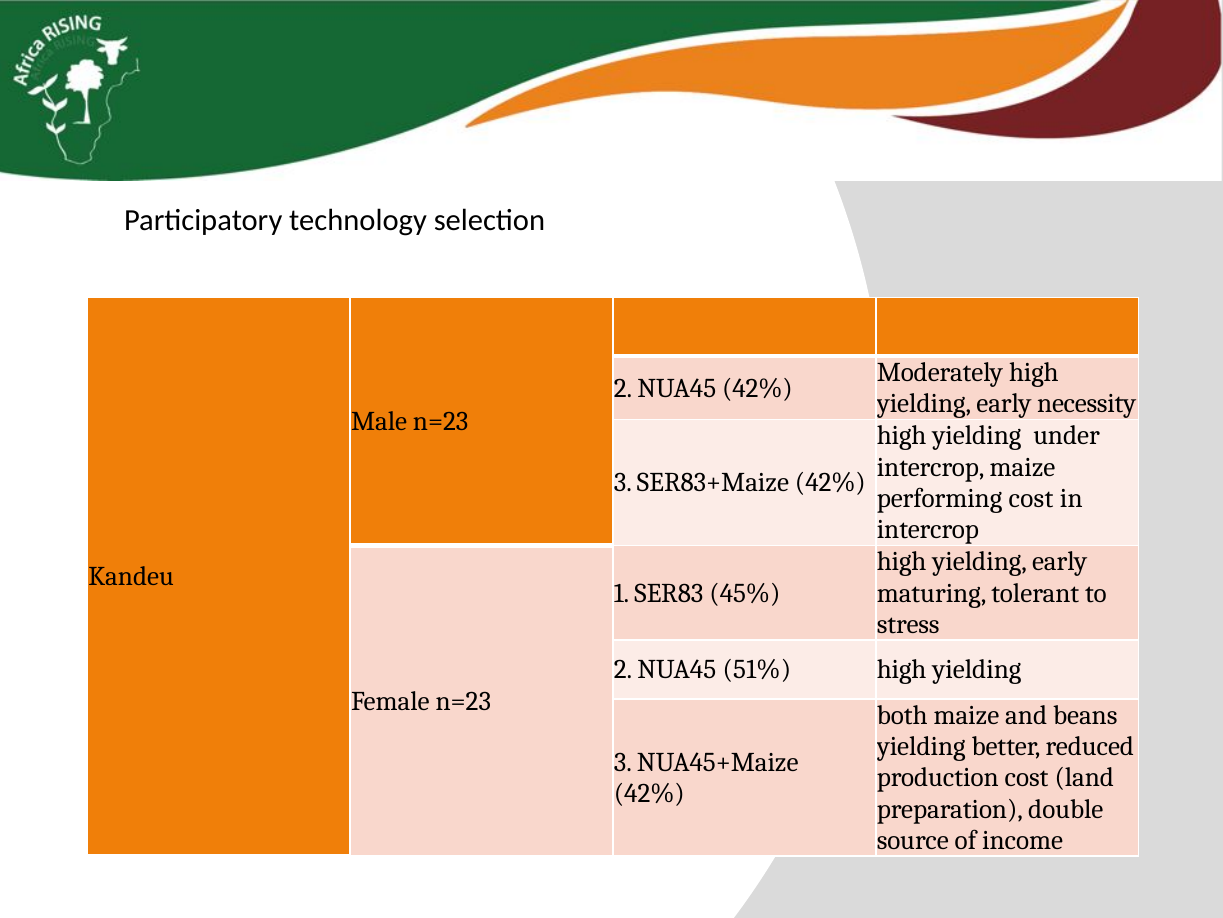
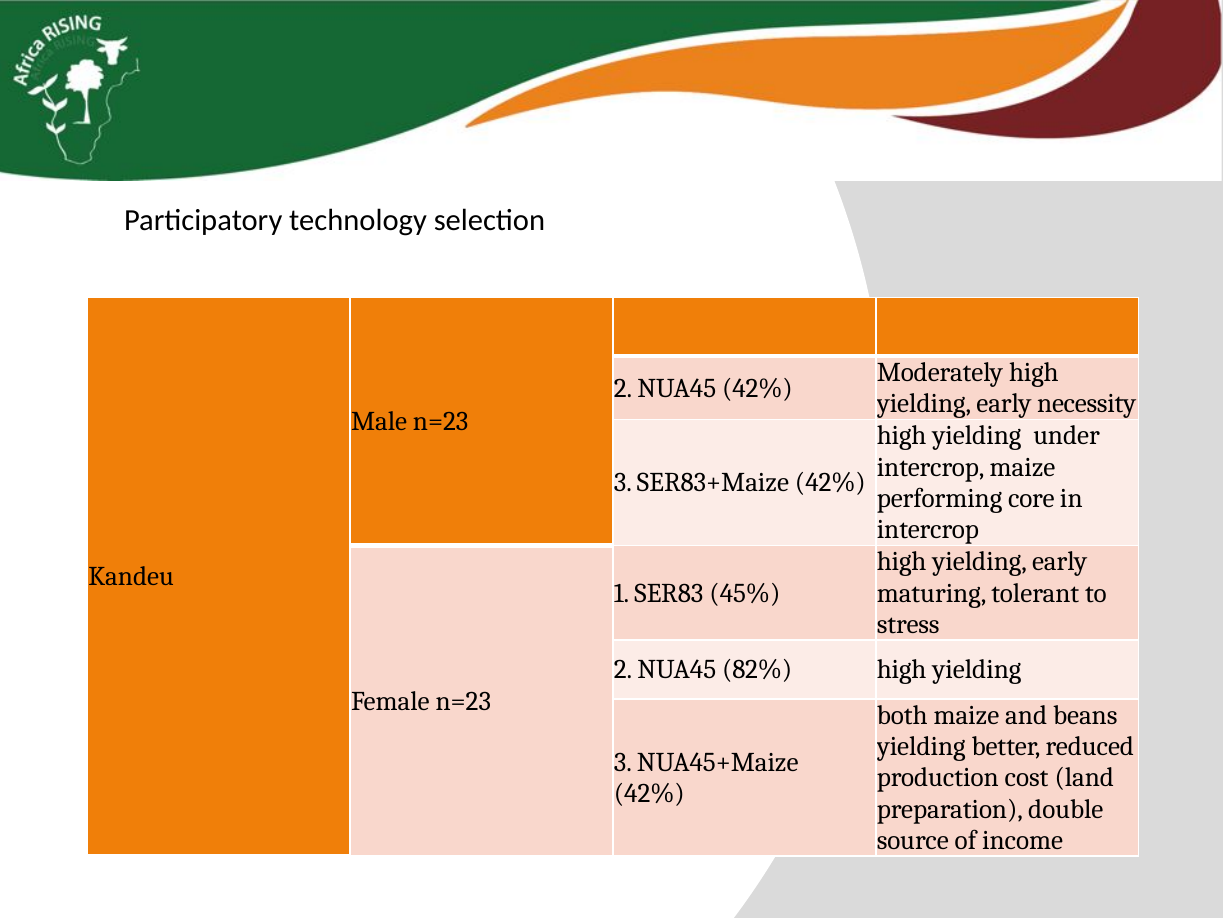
performing cost: cost -> core
51%: 51% -> 82%
